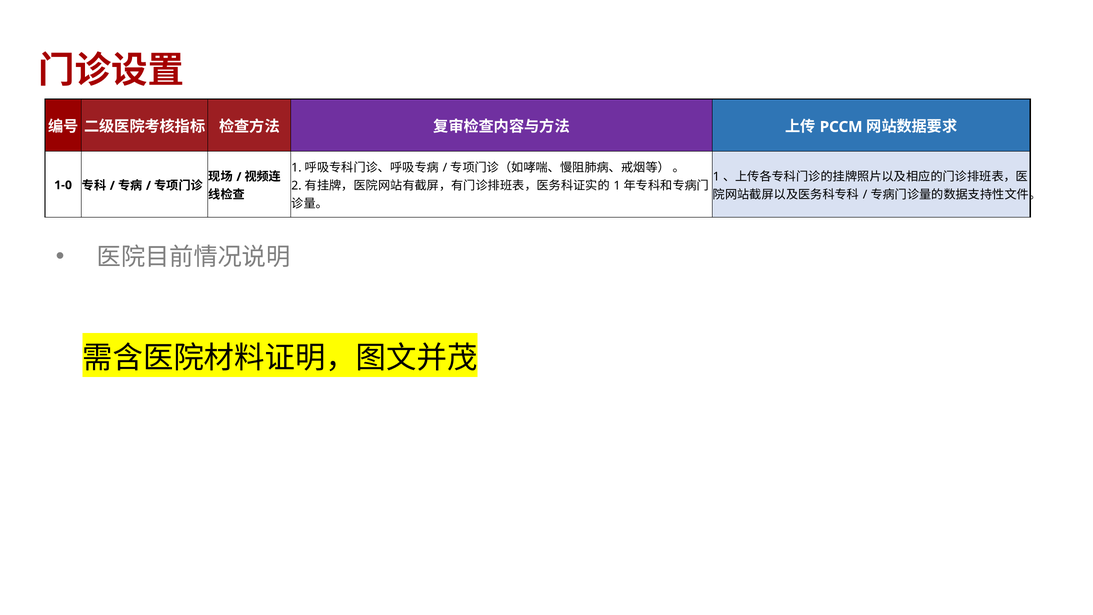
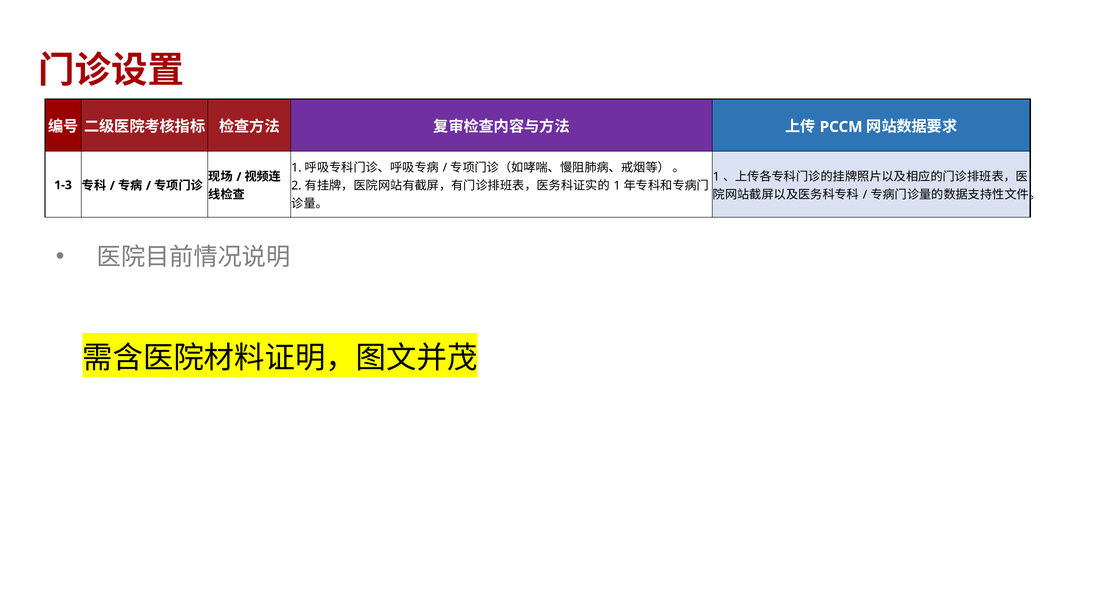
1-0: 1-0 -> 1-3
